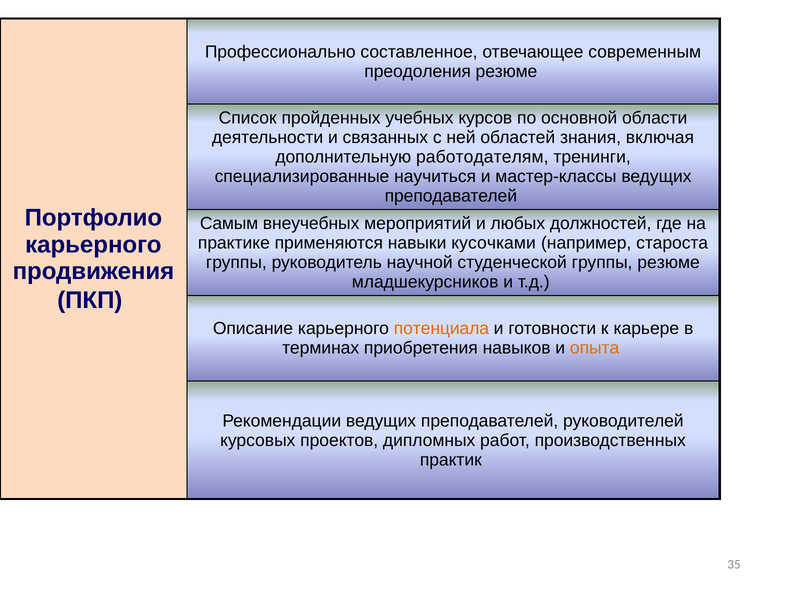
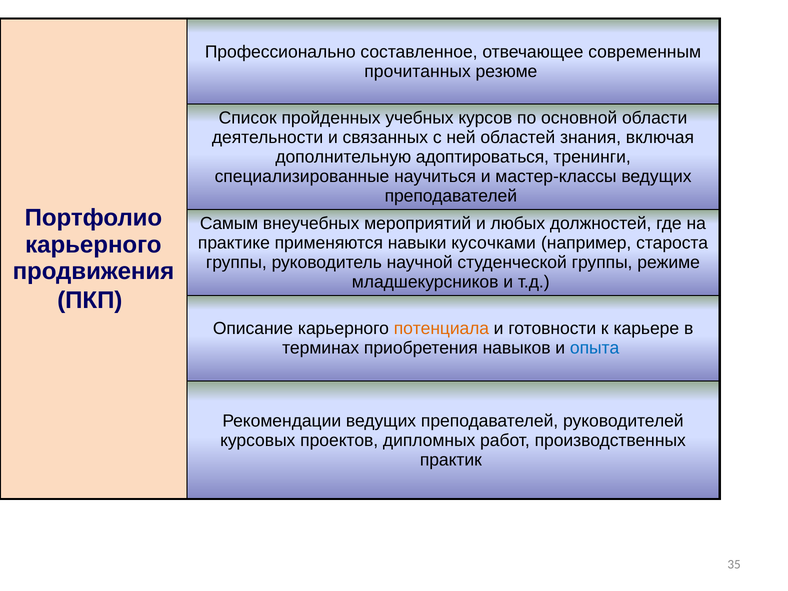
преодоления: преодоления -> прочитанных
работодателям: работодателям -> адоптироваться
группы резюме: резюме -> режиме
опыта colour: orange -> blue
